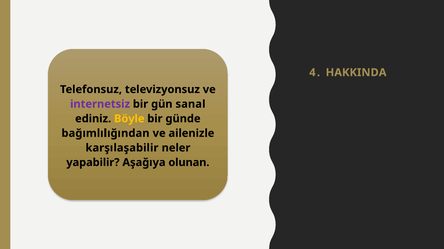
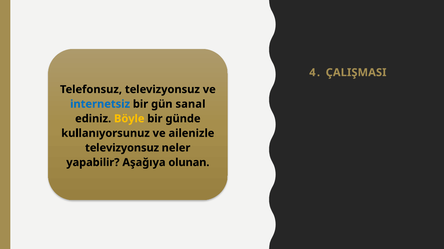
HAKKINDA: HAKKINDA -> ÇALIŞMASI
internetsiz colour: purple -> blue
bağımlılığından: bağımlılığından -> kullanıyorsunuz
karşılaşabilir at (122, 148): karşılaşabilir -> televizyonsuz
